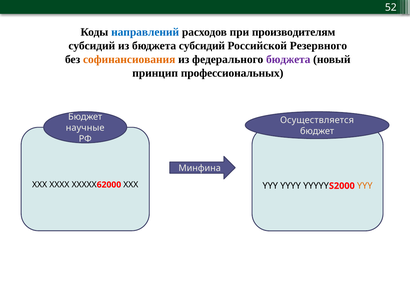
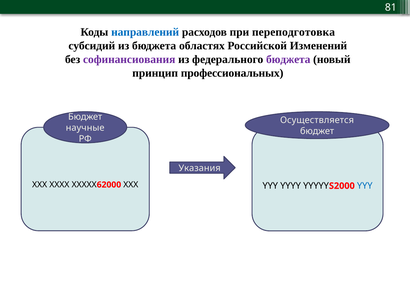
52: 52 -> 81
производителям: производителям -> переподготовка
бюджета субсидий: субсидий -> областях
Резервного: Резервного -> Изменений
софинансиования colour: orange -> purple
Минфина: Минфина -> Указания
YYY at (365, 186) colour: orange -> blue
